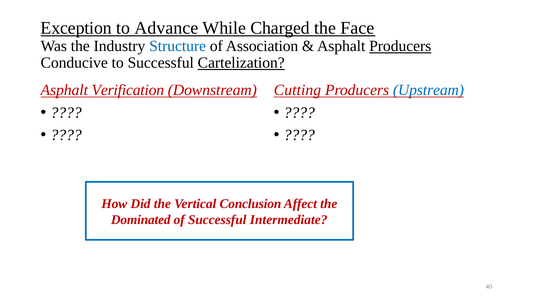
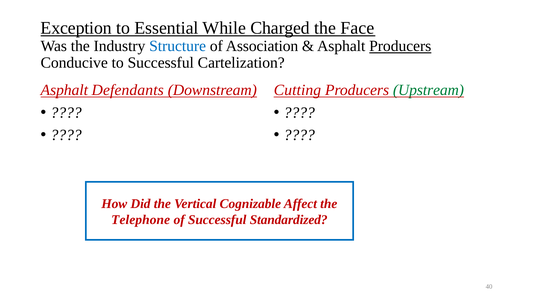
Advance: Advance -> Essential
Cartelization underline: present -> none
Verification: Verification -> Defendants
Upstream colour: blue -> green
Conclusion: Conclusion -> Cognizable
Dominated: Dominated -> Telephone
Intermediate: Intermediate -> Standardized
